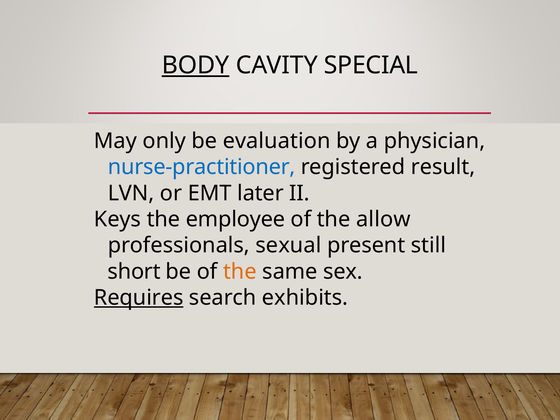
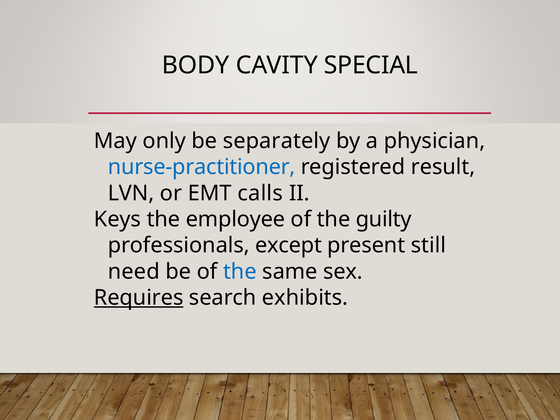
BODY underline: present -> none
evaluation: evaluation -> separately
later: later -> calls
allow: allow -> guilty
sexual: sexual -> except
short: short -> need
the at (240, 272) colour: orange -> blue
